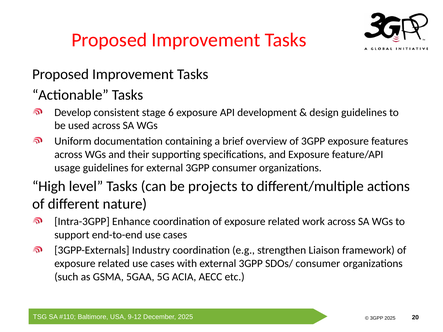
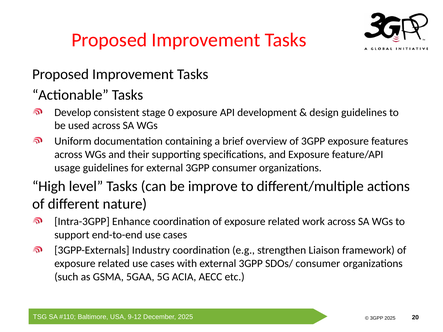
6: 6 -> 0
projects: projects -> improve
